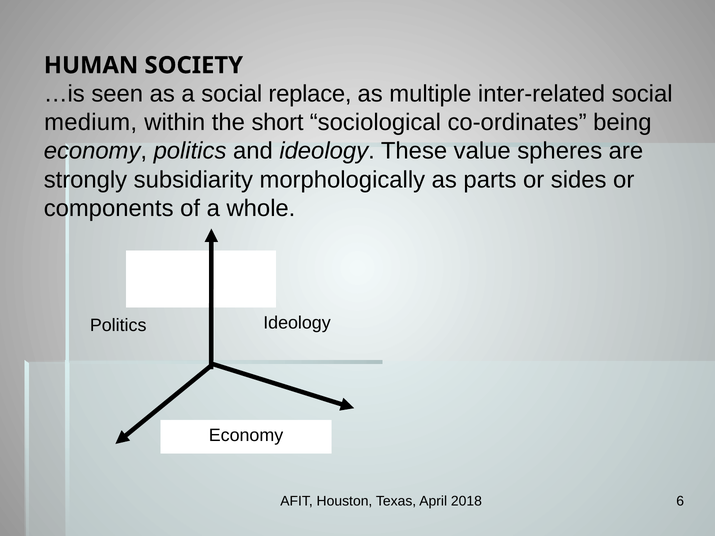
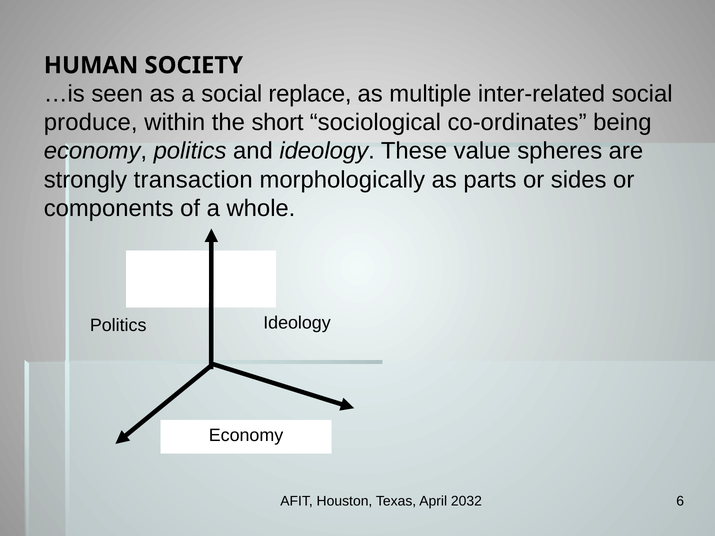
medium: medium -> produce
subsidiarity: subsidiarity -> transaction
2018: 2018 -> 2032
